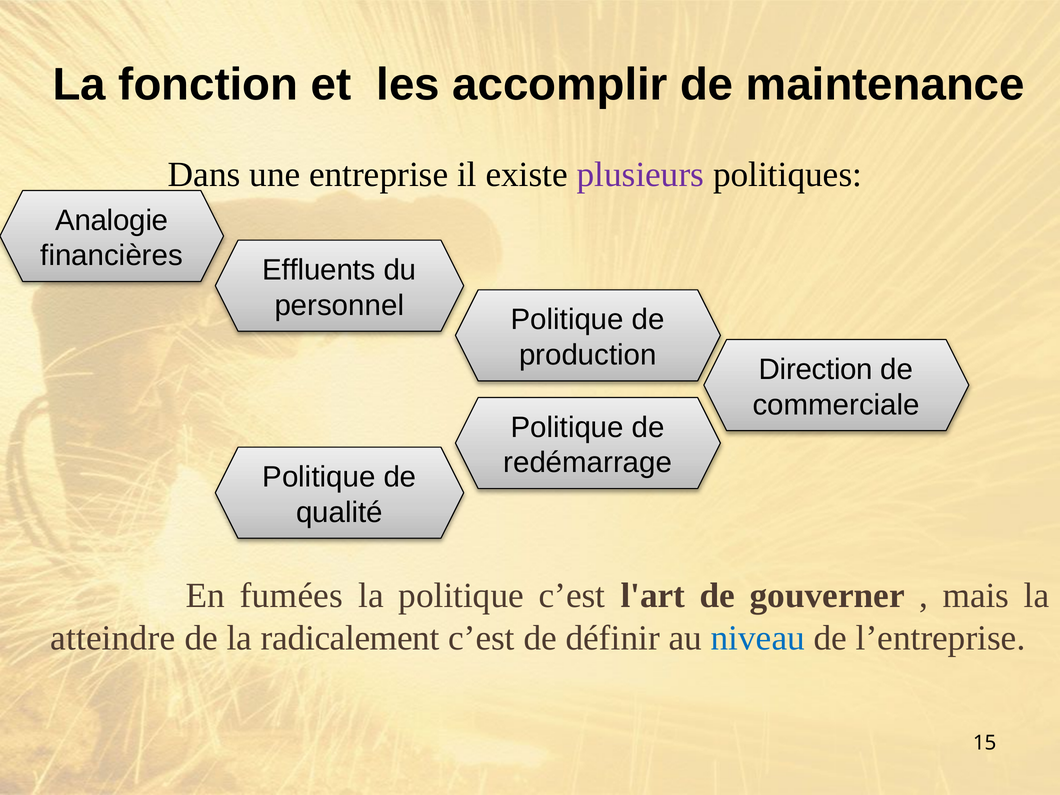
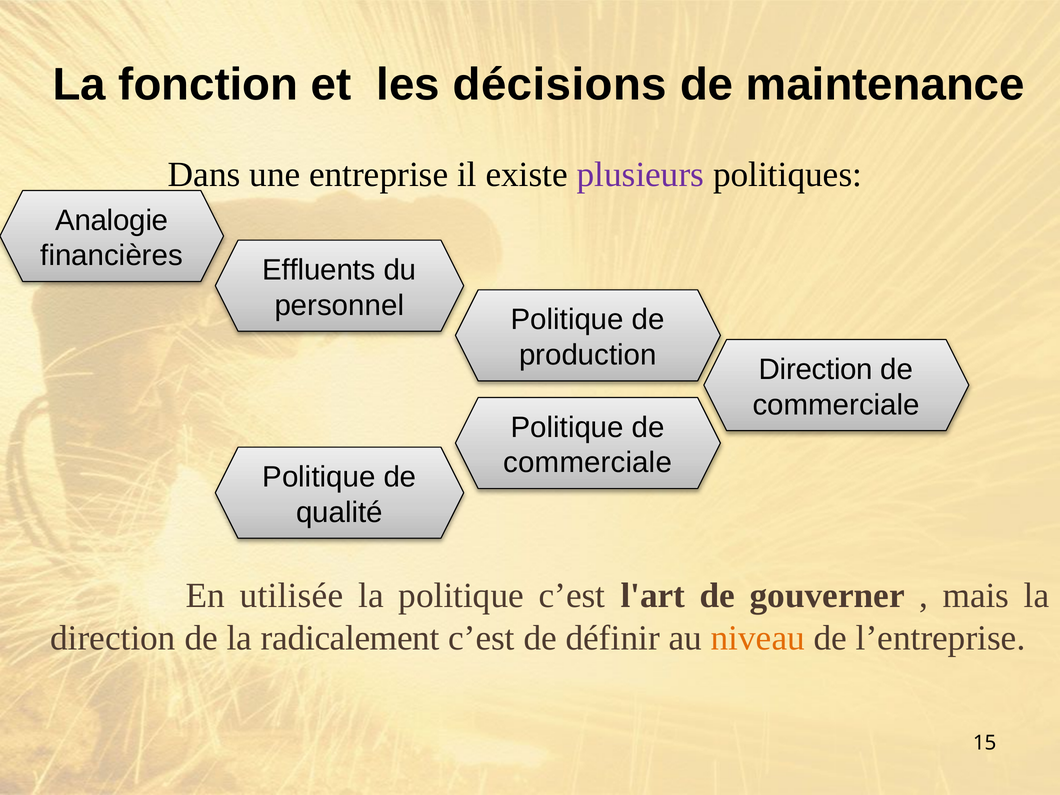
accomplir: accomplir -> décisions
redémarrage at (588, 463): redémarrage -> commerciale
fumées: fumées -> utilisée
atteindre at (113, 638): atteindre -> direction
niveau colour: blue -> orange
